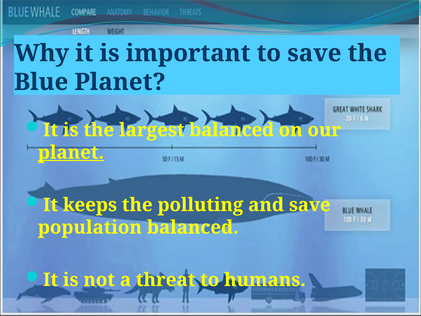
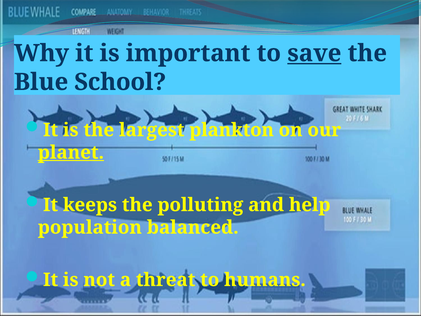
save at (314, 53) underline: none -> present
Blue Planet: Planet -> School
largest balanced: balanced -> plankton
and save: save -> help
